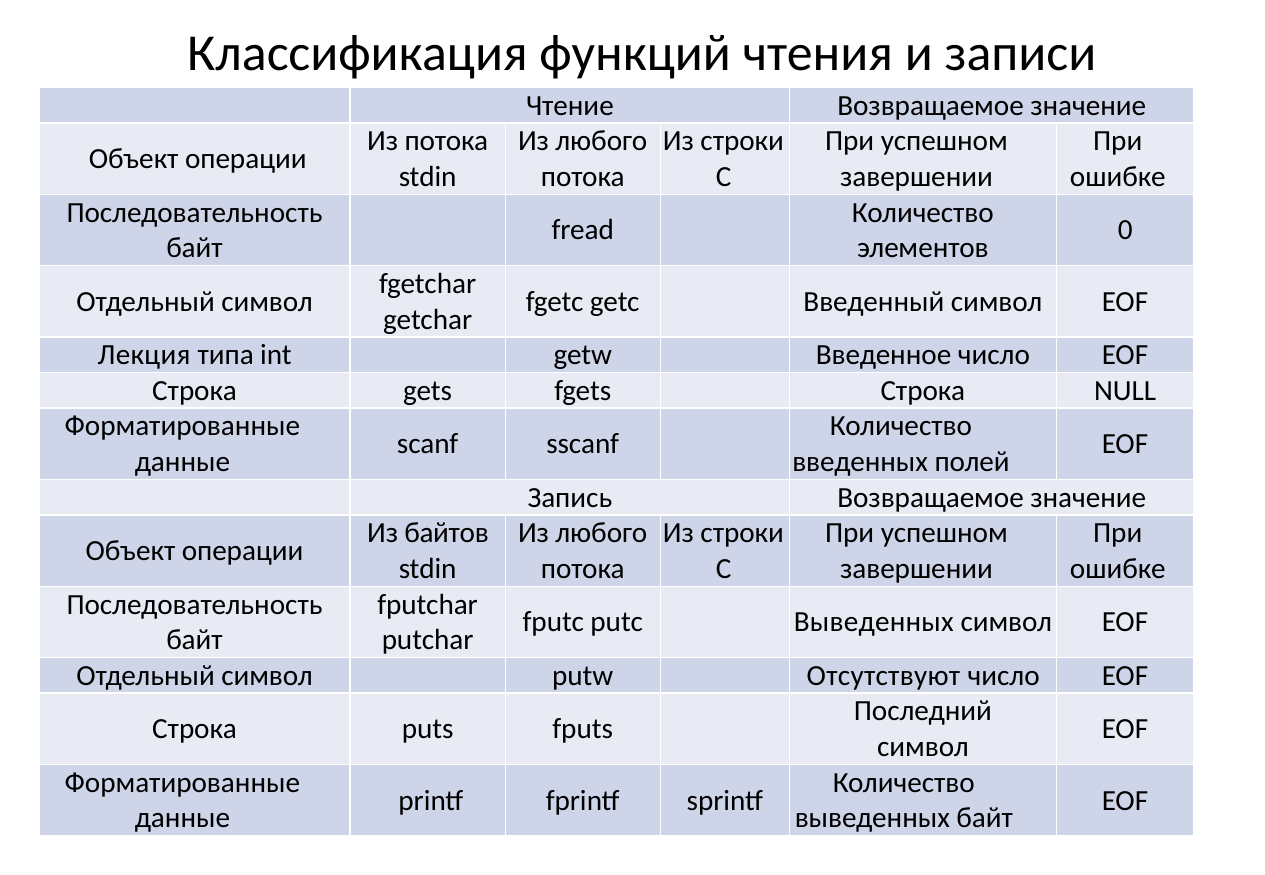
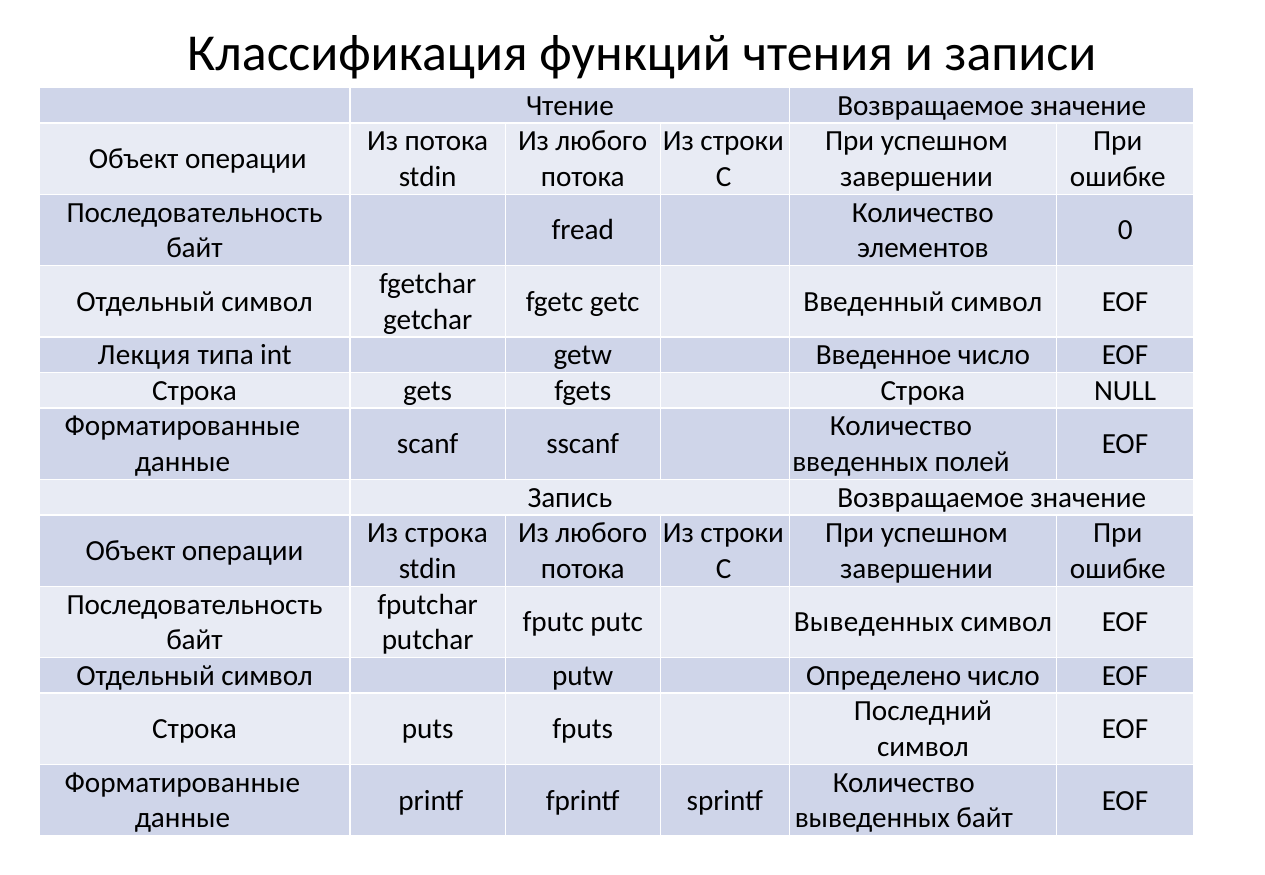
Из байтов: байтов -> строка
Отсутствуют: Отсутствуют -> Определено
